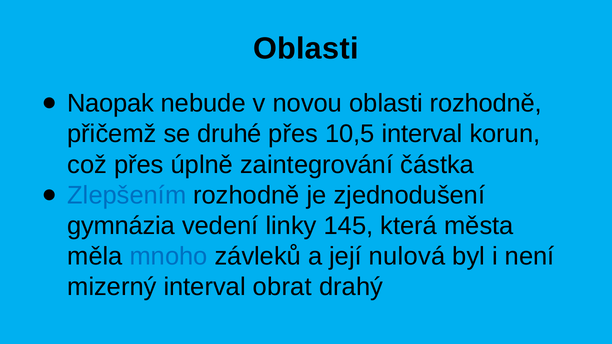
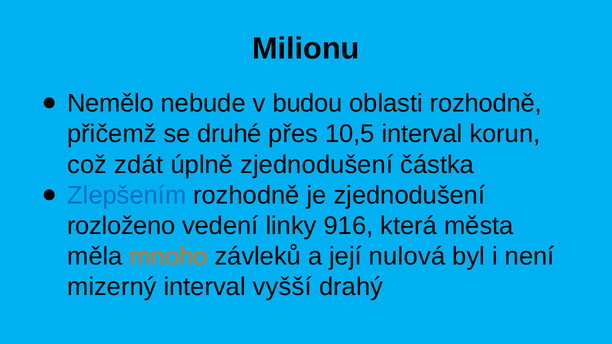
Oblasti at (306, 49): Oblasti -> Milionu
Naopak: Naopak -> Nemělo
novou: novou -> budou
což přes: přes -> zdát
úplně zaintegrování: zaintegrování -> zjednodušení
gymnázia: gymnázia -> rozloženo
145: 145 -> 916
mnoho colour: blue -> orange
obrat: obrat -> vyšší
